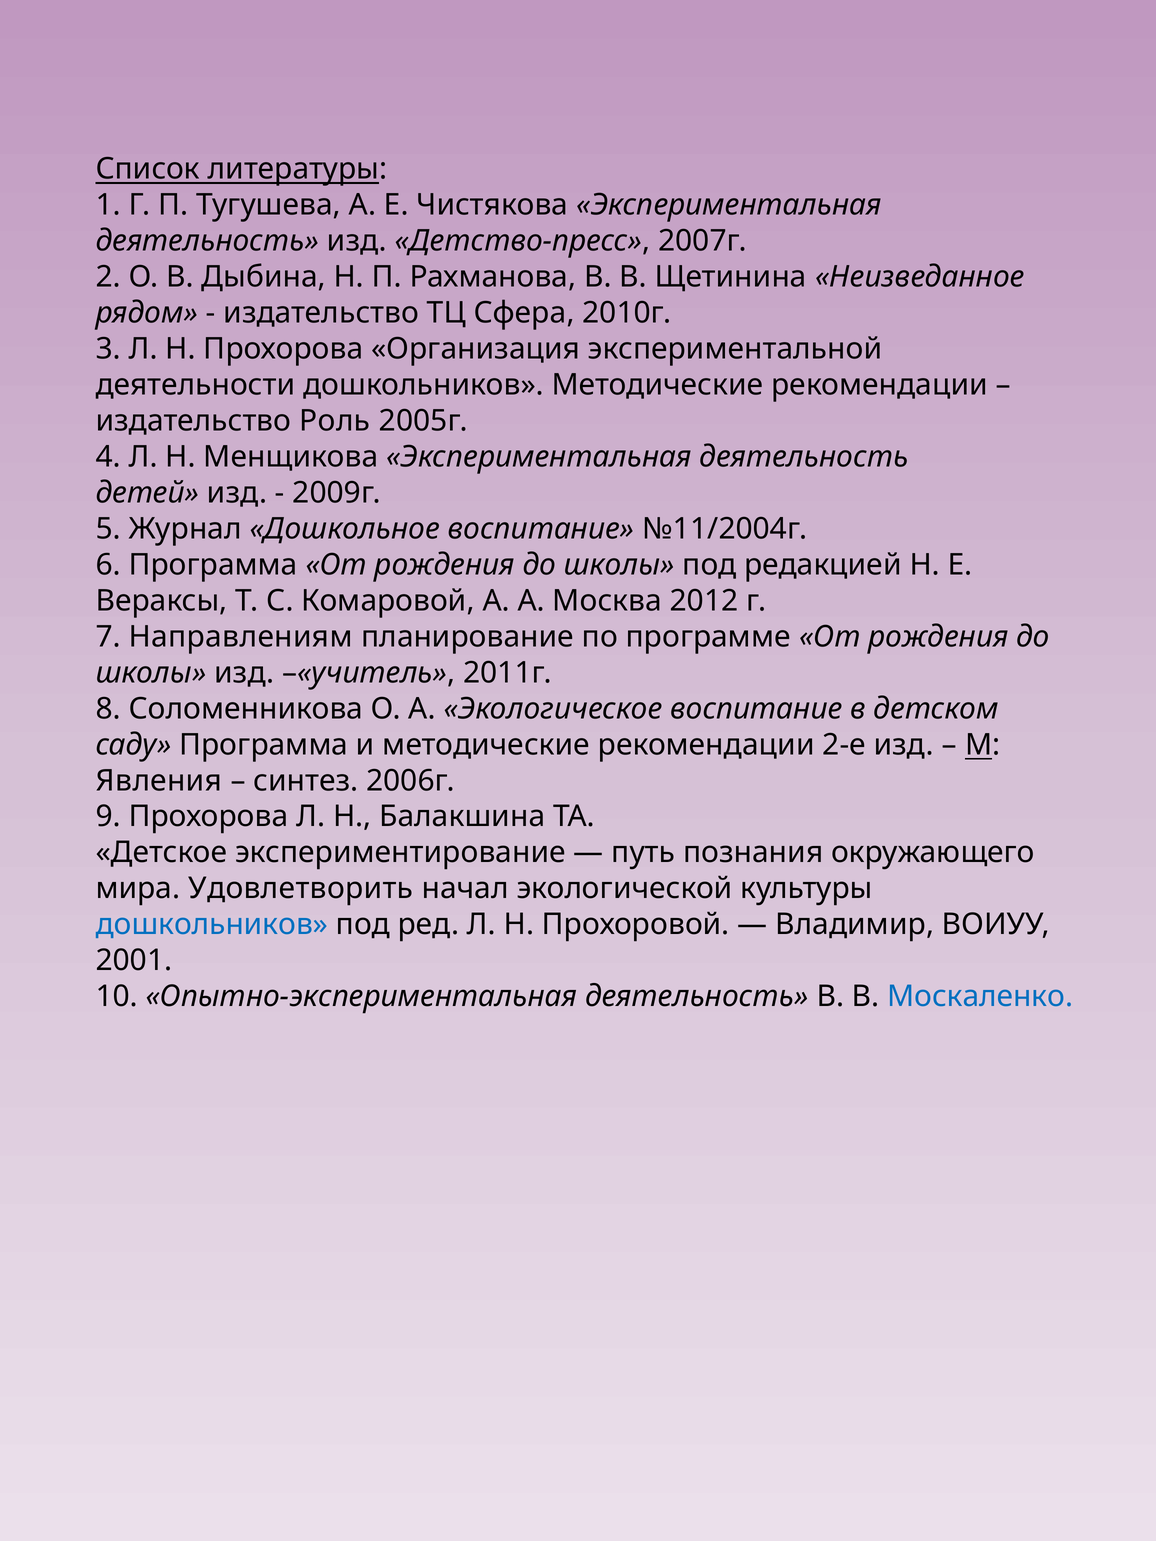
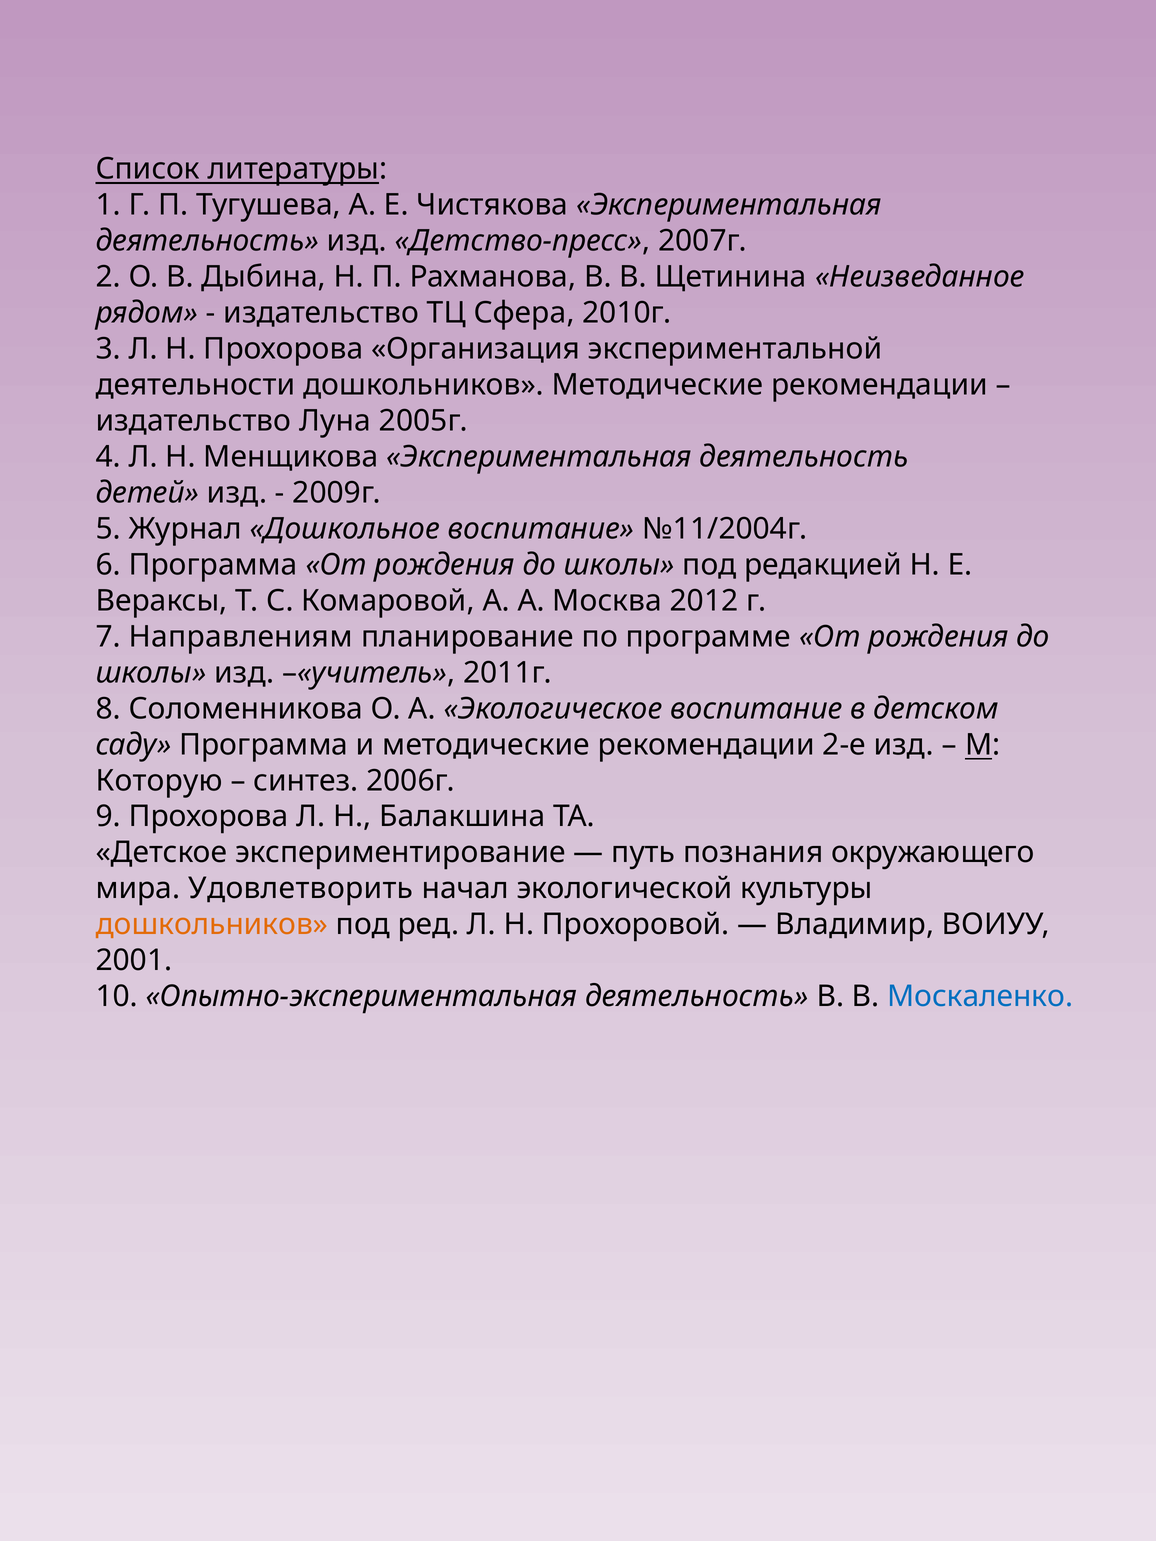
Роль: Роль -> Луна
Явления: Явления -> Которую
дошкольников at (212, 925) colour: blue -> orange
